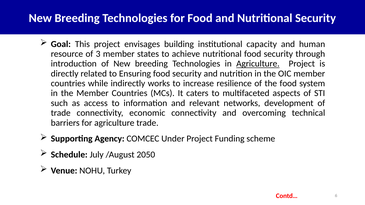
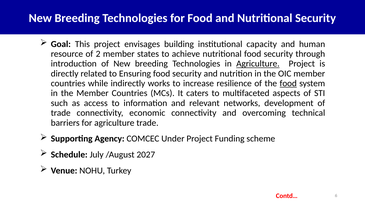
3: 3 -> 2
food at (288, 84) underline: none -> present
2050: 2050 -> 2027
